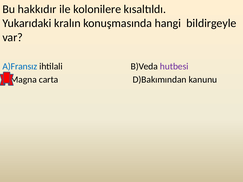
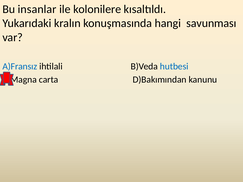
hakkıdır: hakkıdır -> insanlar
bildirgeyle: bildirgeyle -> savunması
hutbesi colour: purple -> blue
